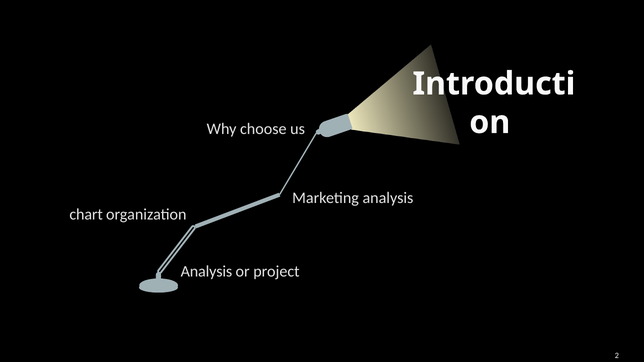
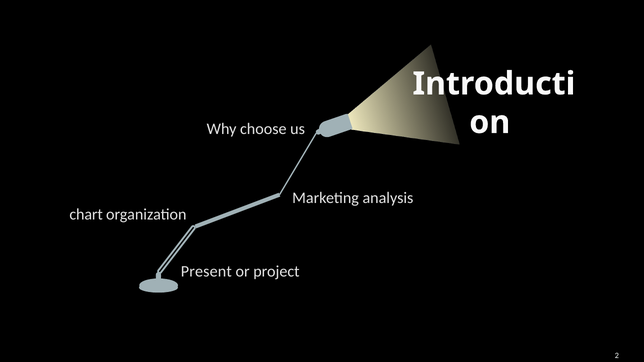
Analysis at (206, 272): Analysis -> Present
